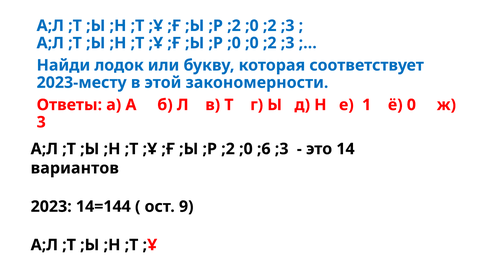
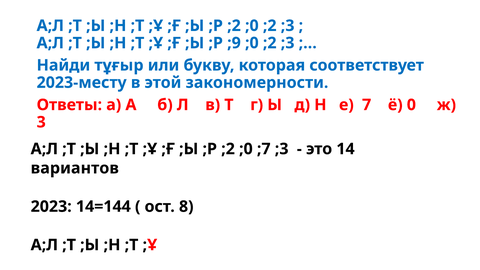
;Р ;0: ;0 -> ;9
лодок: лодок -> тұғыр
1: 1 -> 7
;6: ;6 -> ;7
9: 9 -> 8
